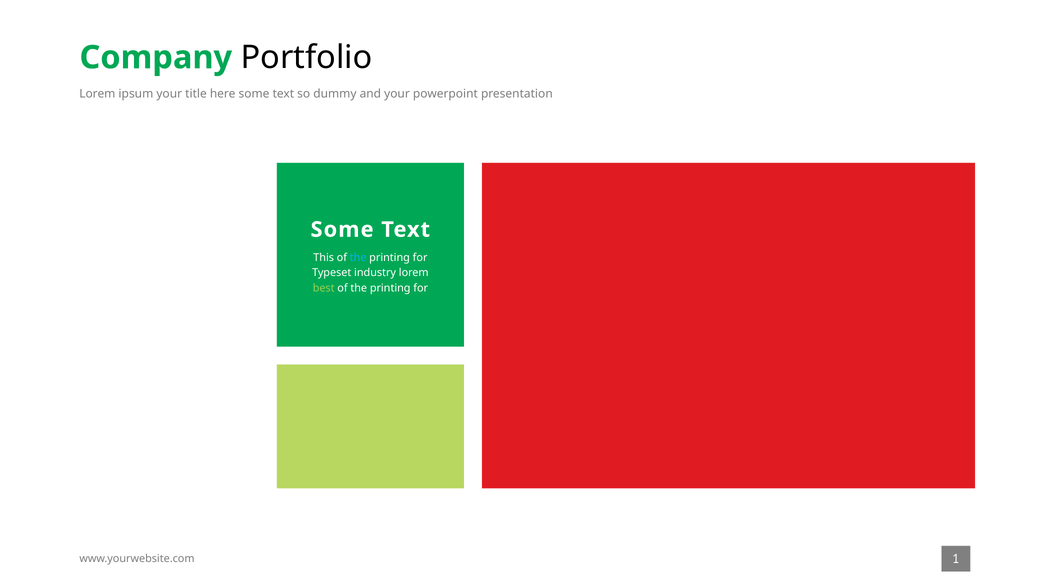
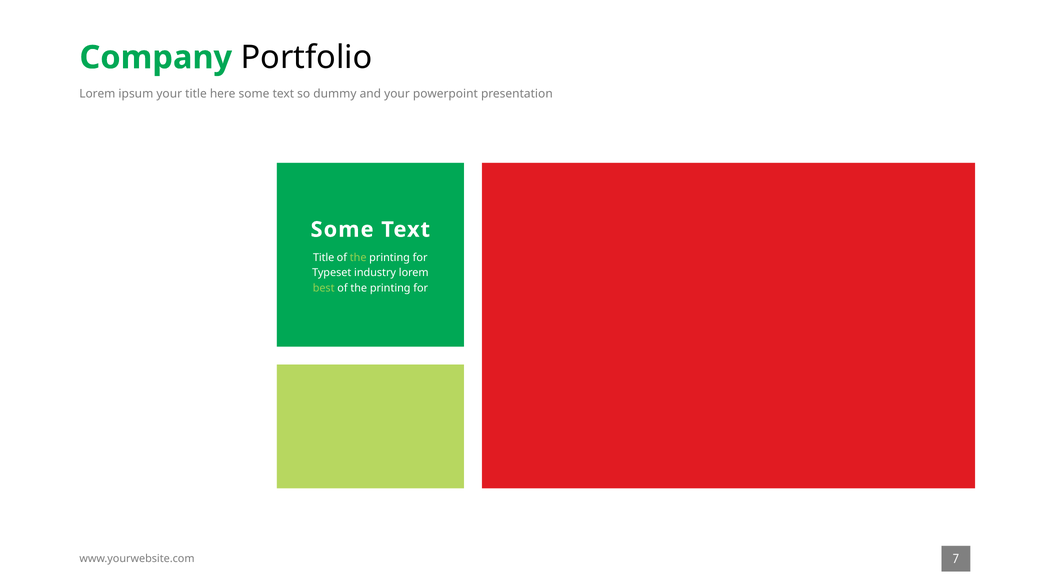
This at (324, 258): This -> Title
the at (358, 258) colour: light blue -> light green
1: 1 -> 7
